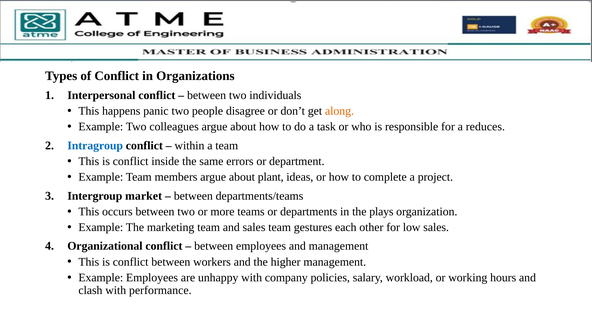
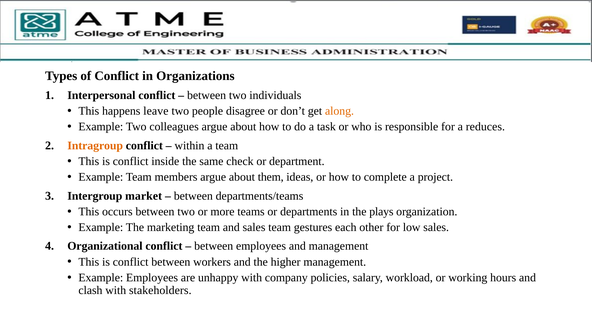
panic: panic -> leave
Intragroup colour: blue -> orange
errors: errors -> check
plant: plant -> them
performance: performance -> stakeholders
